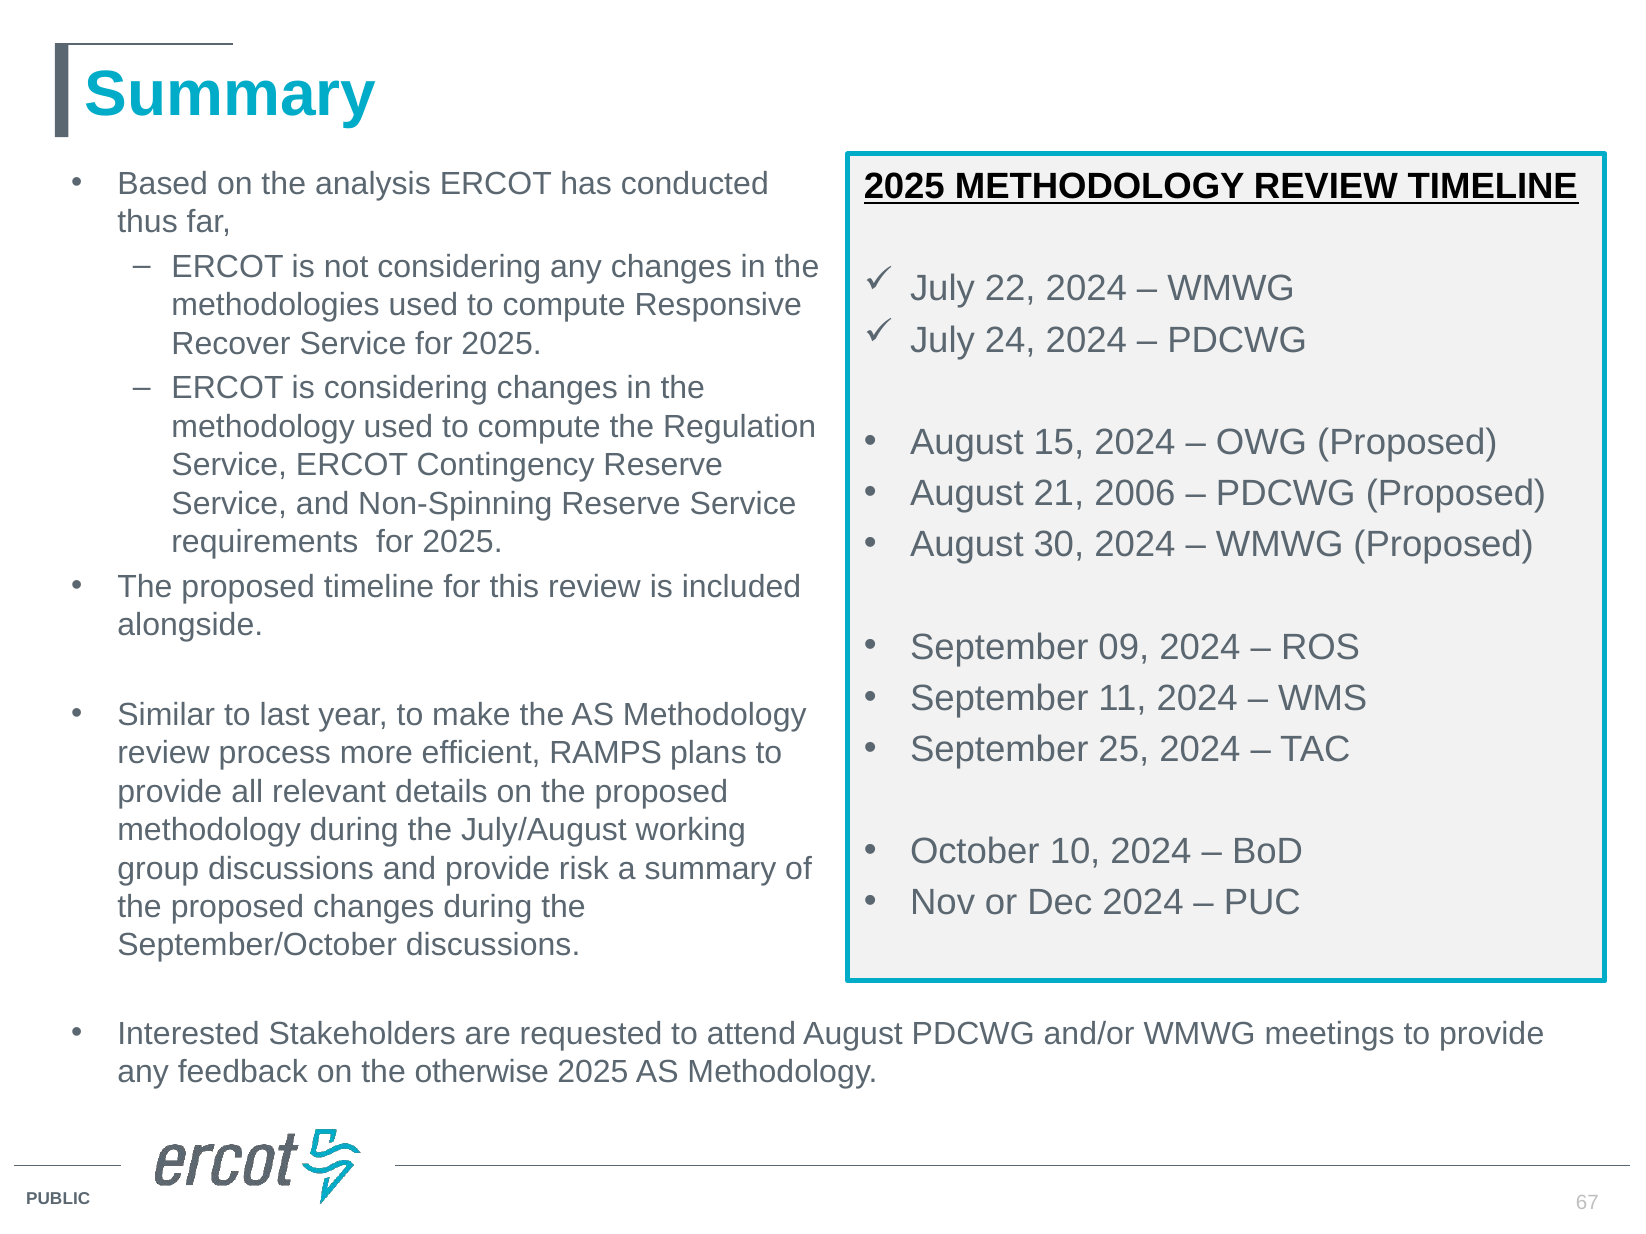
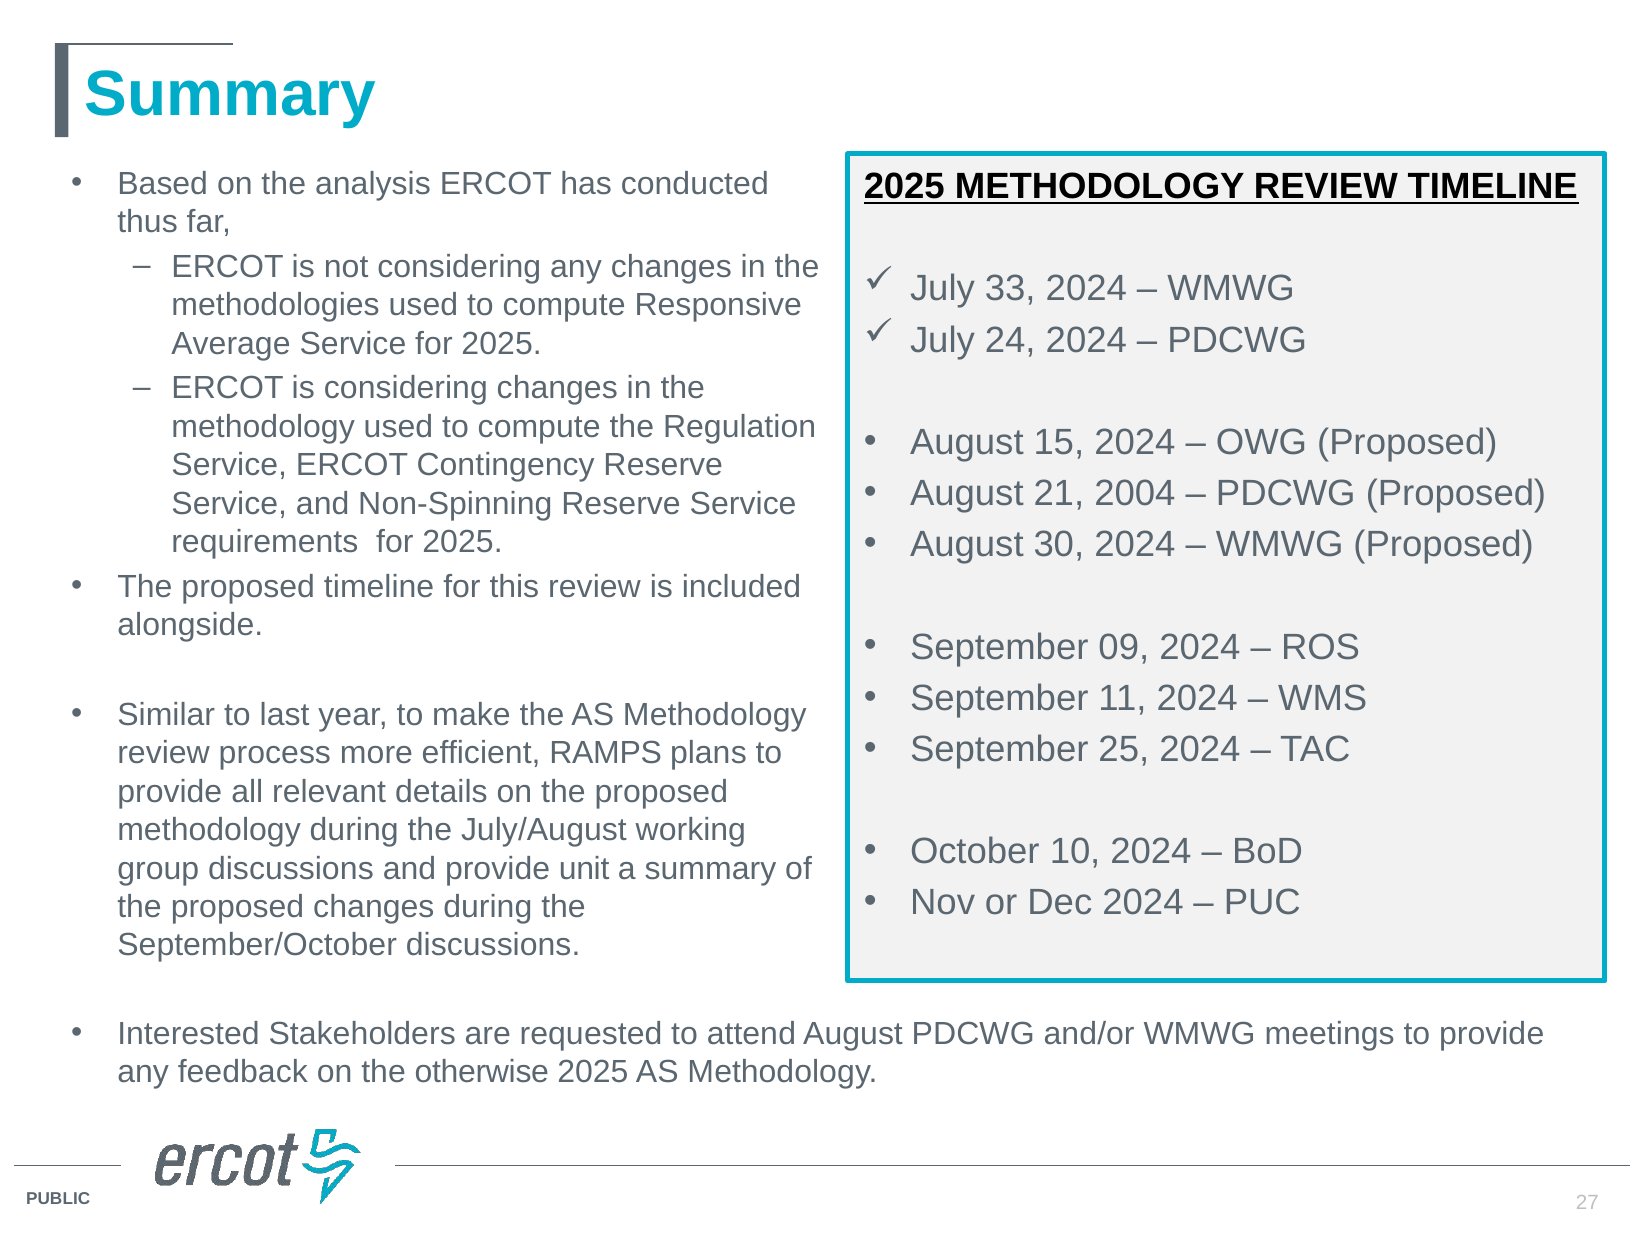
July 22: 22 -> 33
Recover: Recover -> Average
2006: 2006 -> 2004
risk: risk -> unit
67: 67 -> 27
